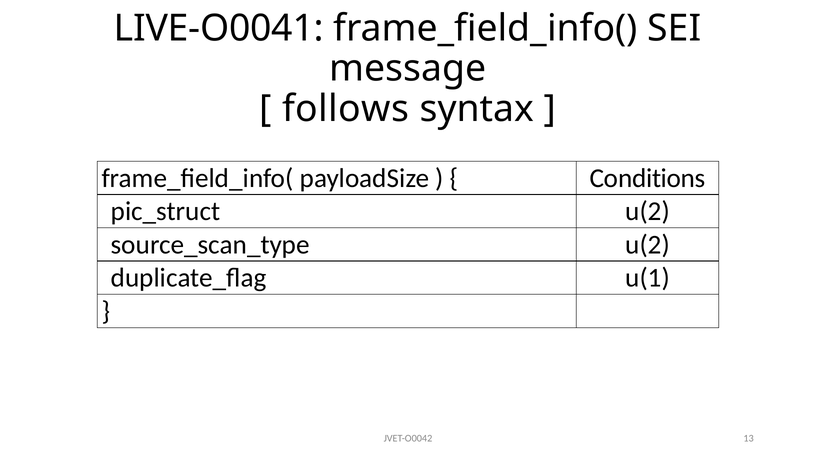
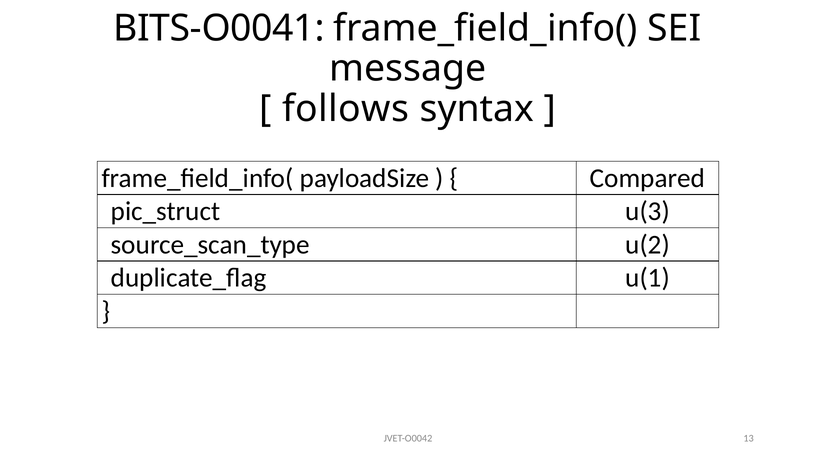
LIVE-O0041: LIVE-O0041 -> BITS-O0041
Conditions: Conditions -> Compared
u(2 at (648, 211): u(2 -> u(3
